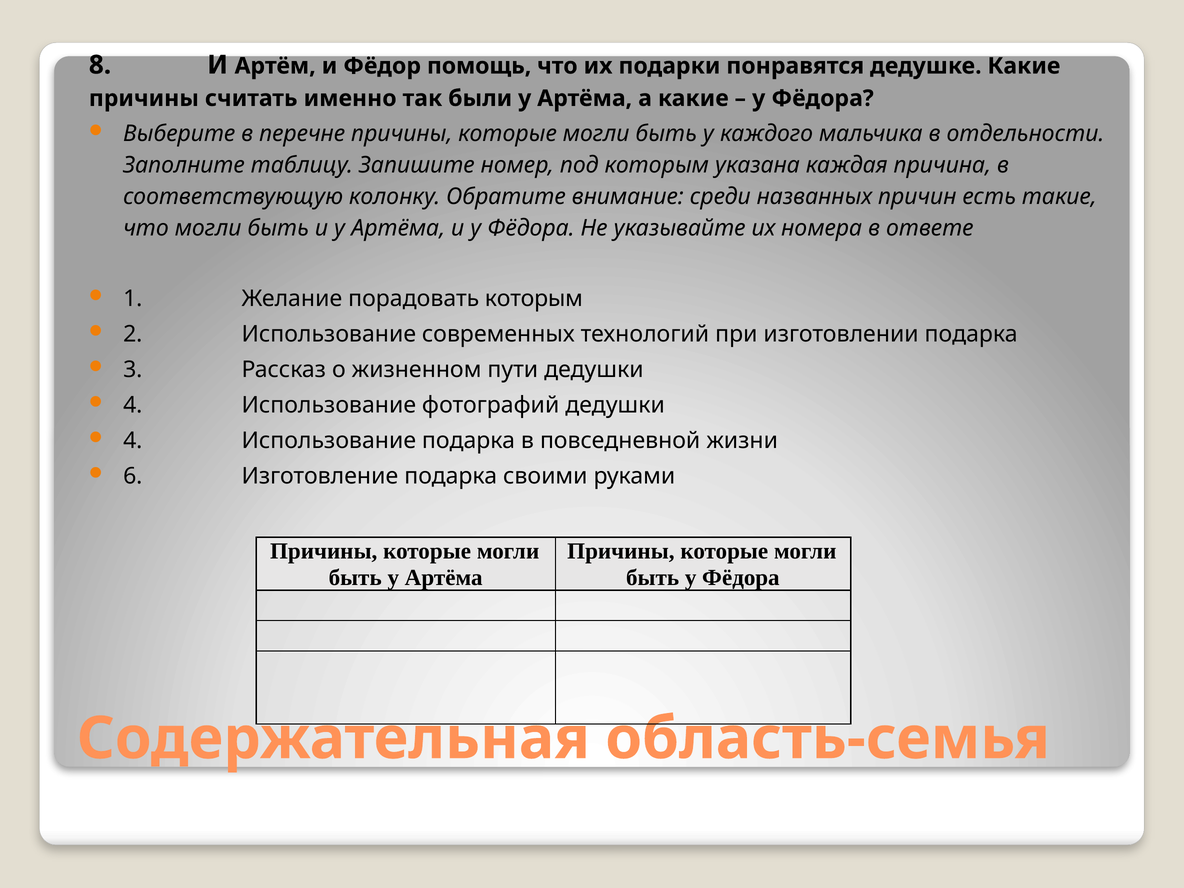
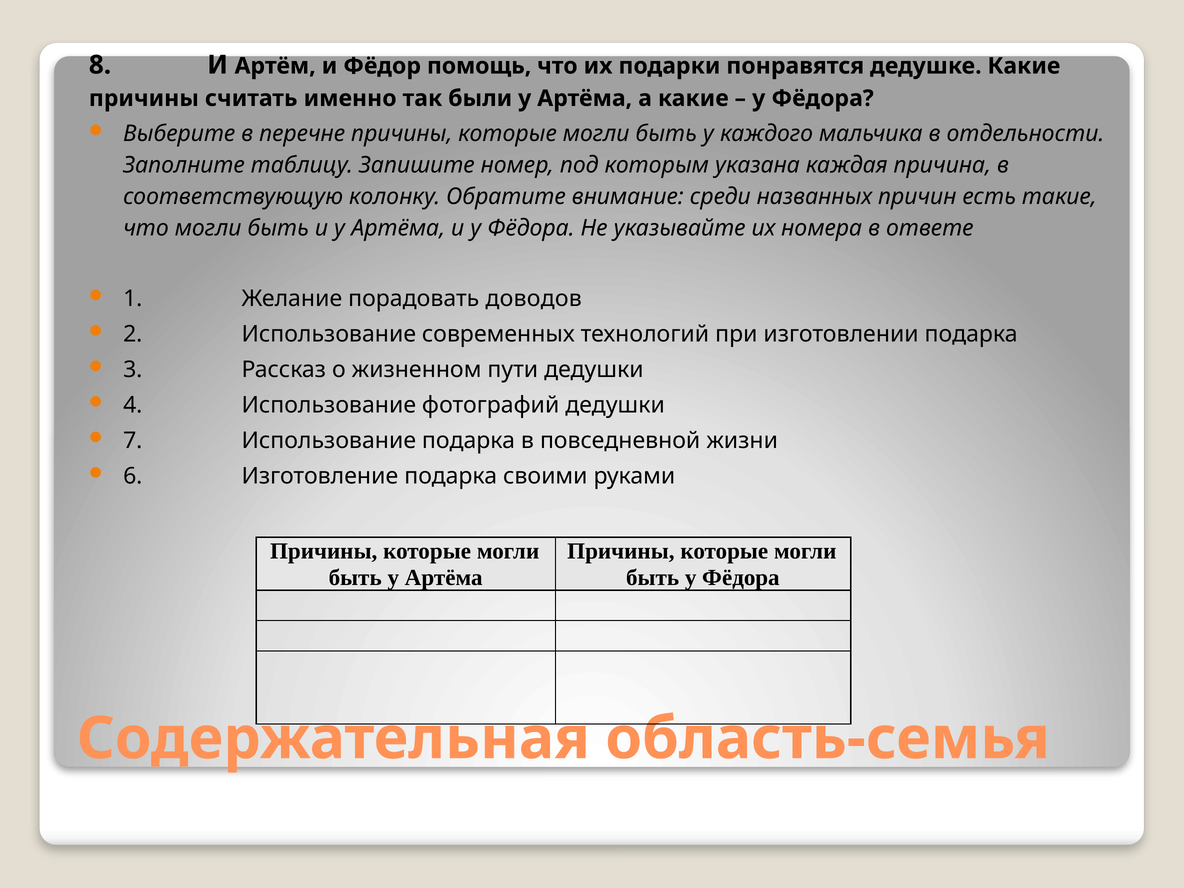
порадовать которым: которым -> доводов
4 at (133, 441): 4 -> 7
